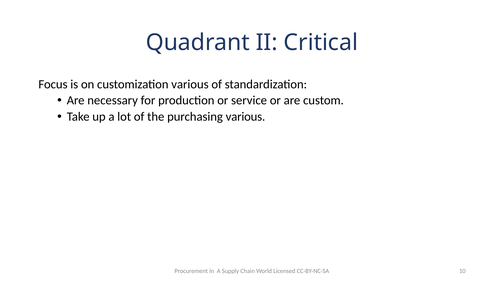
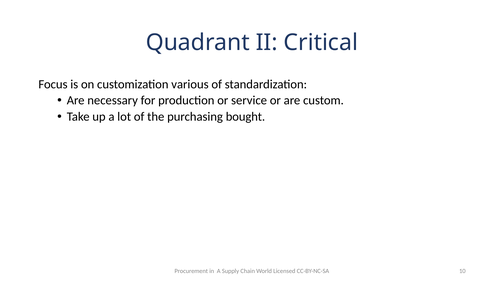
purchasing various: various -> bought
